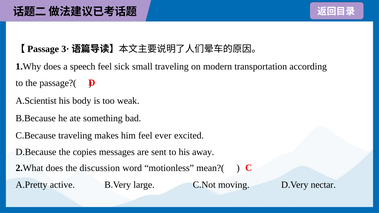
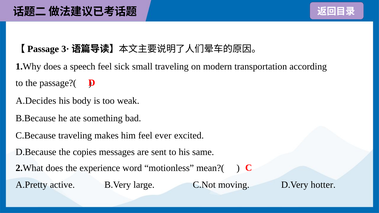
A.Scientist: A.Scientist -> A.Decides
away: away -> same
discussion: discussion -> experience
nectar: nectar -> hotter
